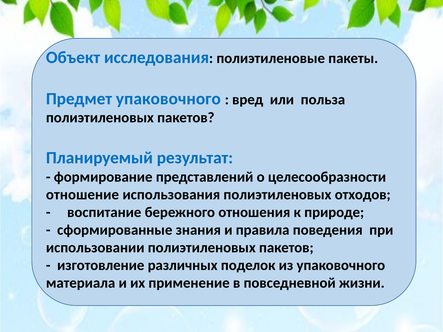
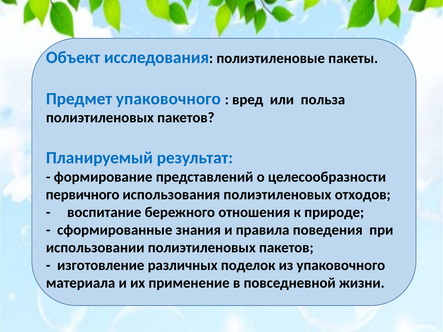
отношение: отношение -> первичного
